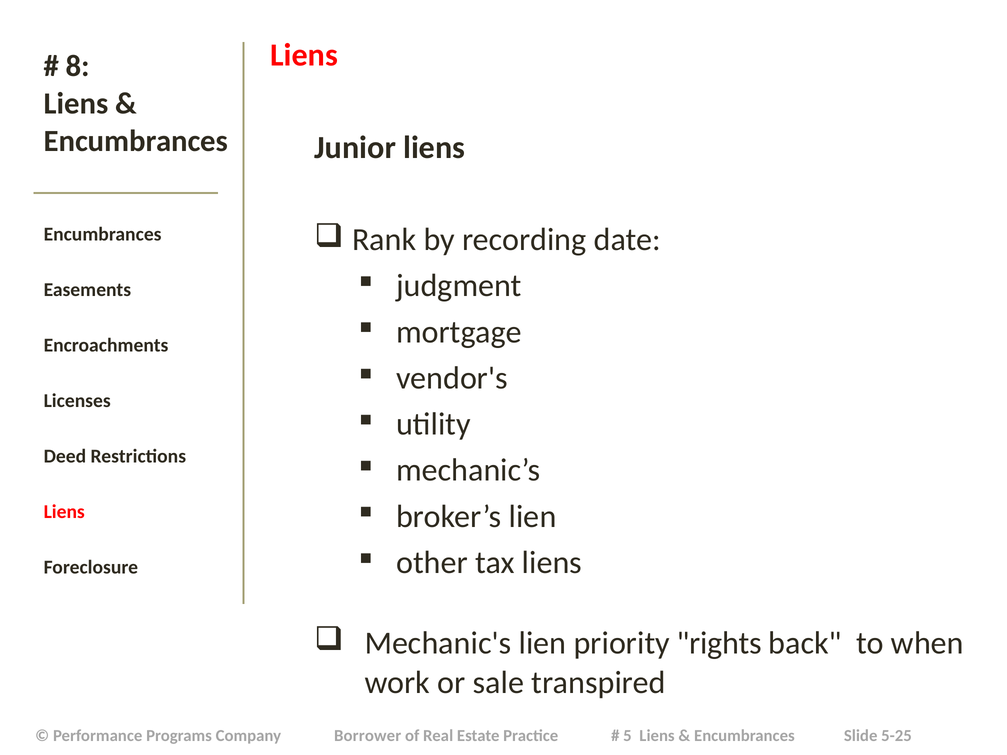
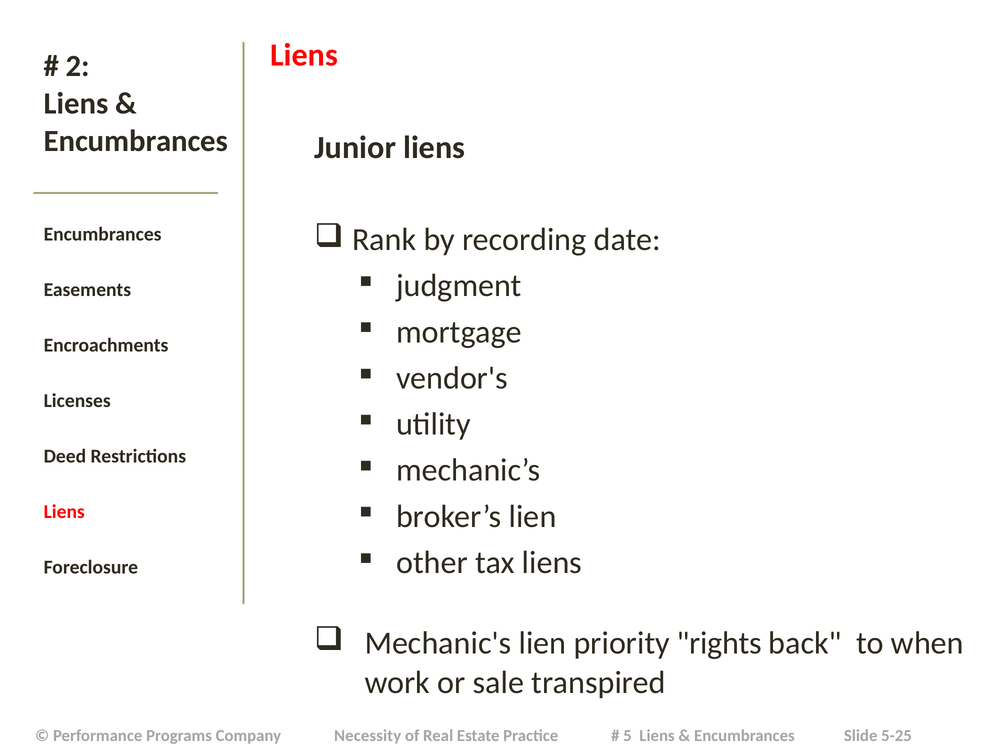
8: 8 -> 2
Borrower: Borrower -> Necessity
